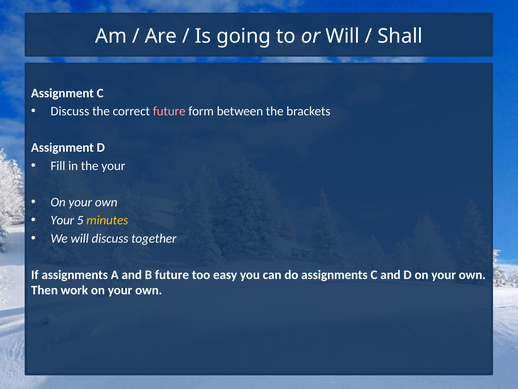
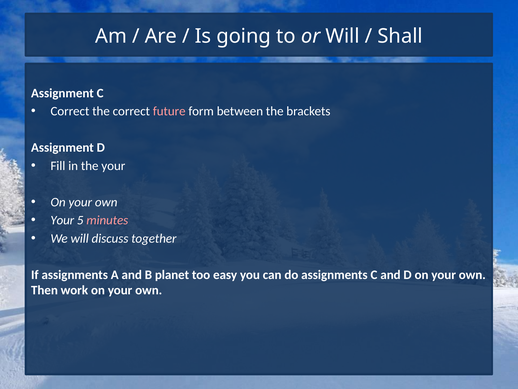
Discuss at (70, 111): Discuss -> Correct
minutes colour: yellow -> pink
B future: future -> planet
